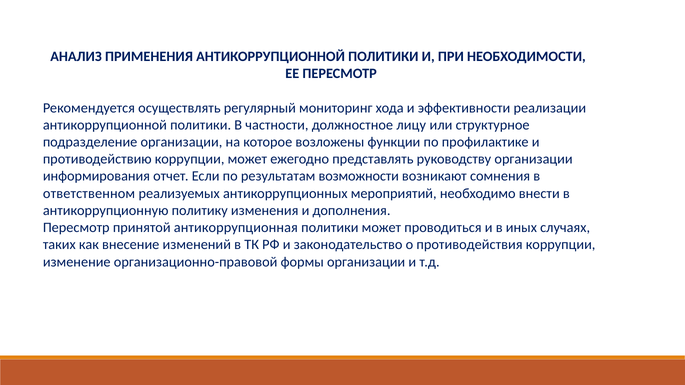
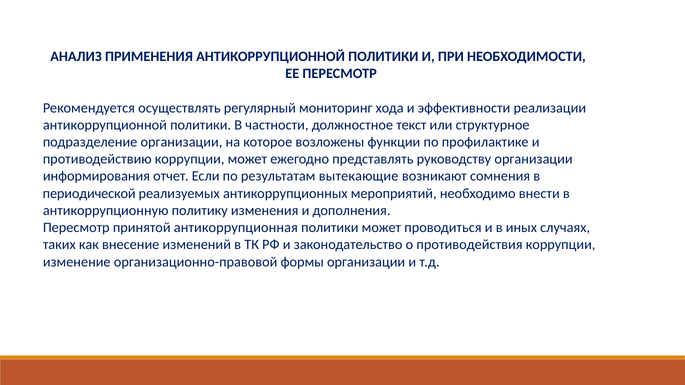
лицу: лицу -> текст
возможности: возможности -> вытекающие
ответственном: ответственном -> периодической
